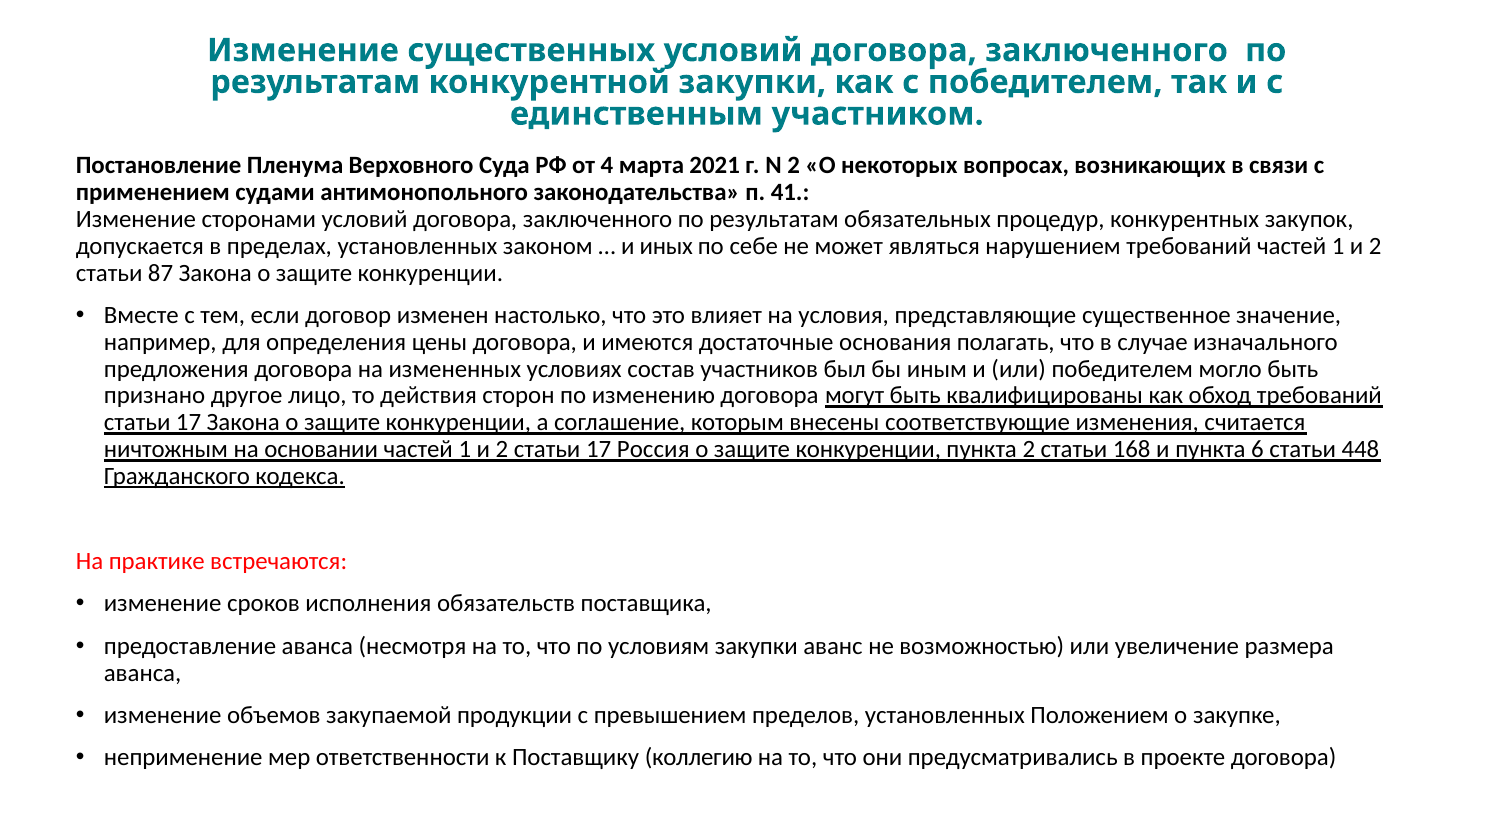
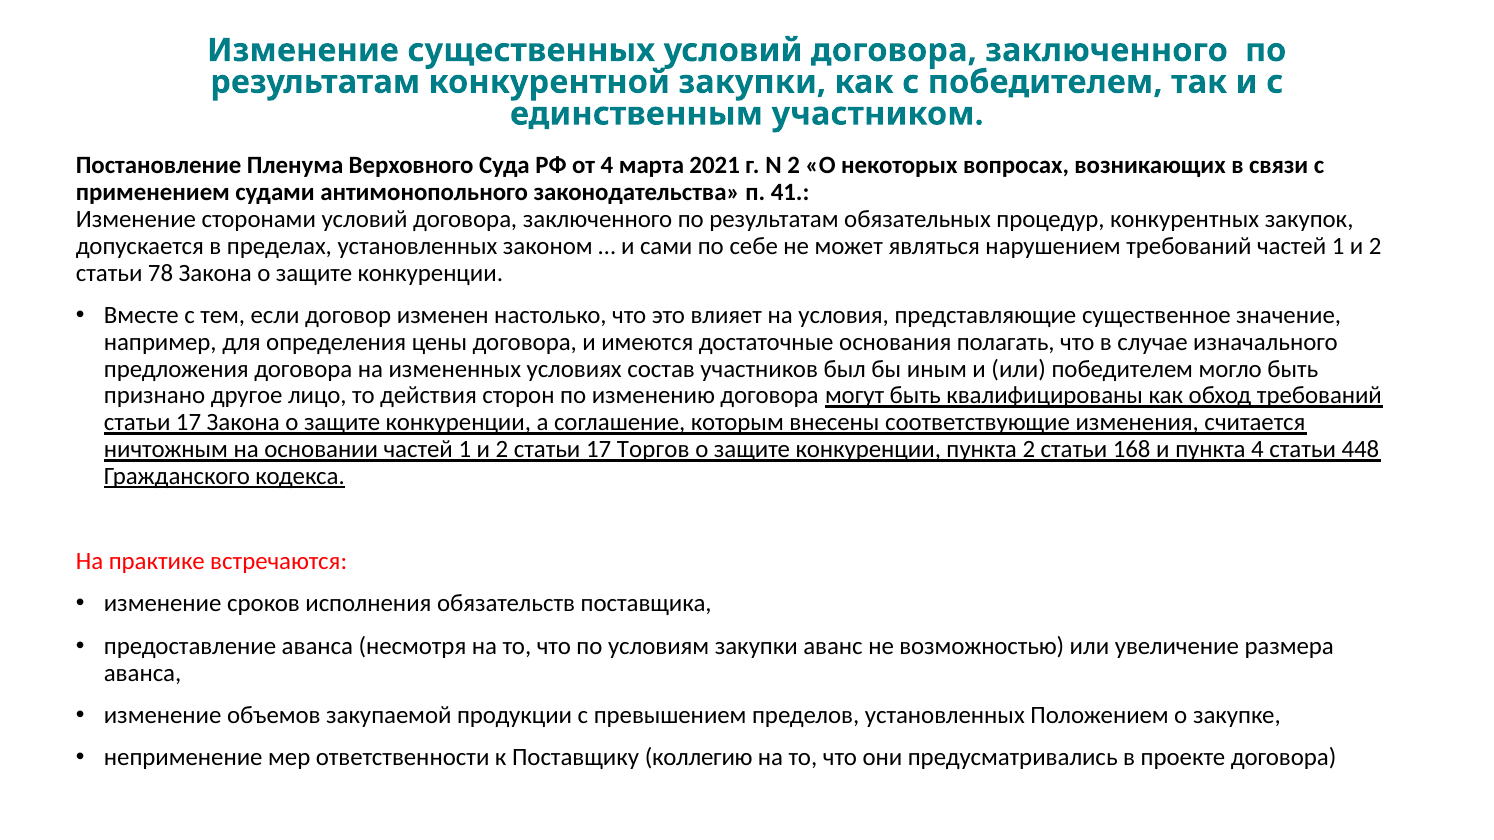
иных: иных -> сами
87: 87 -> 78
Россия: Россия -> Торгов
пункта 6: 6 -> 4
